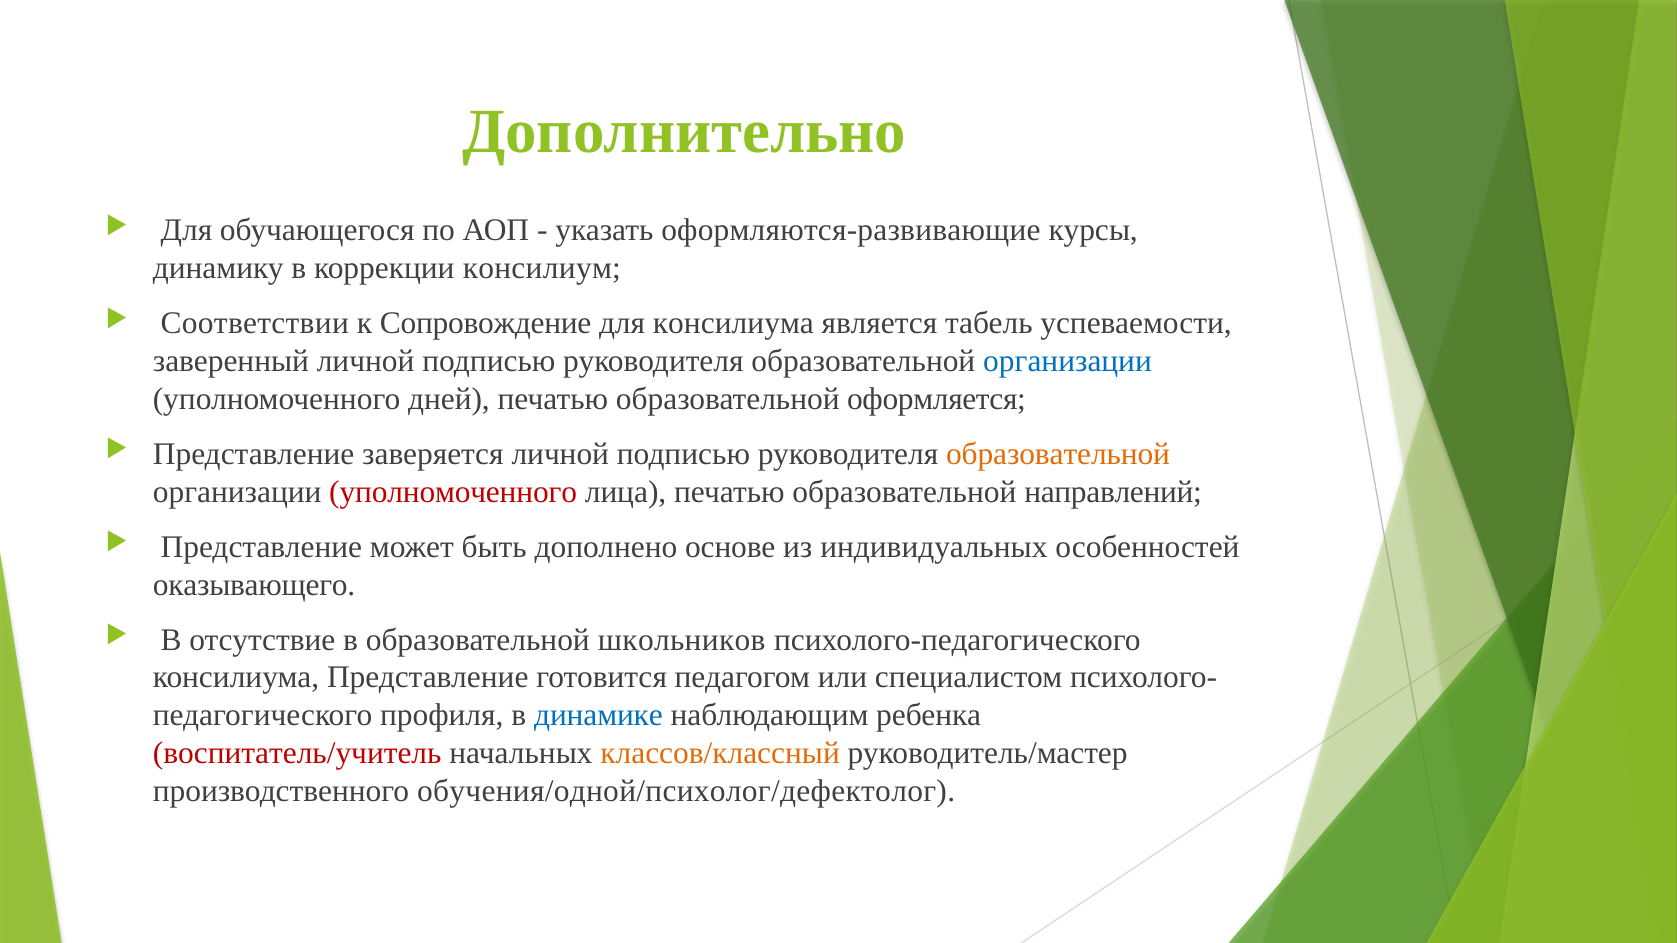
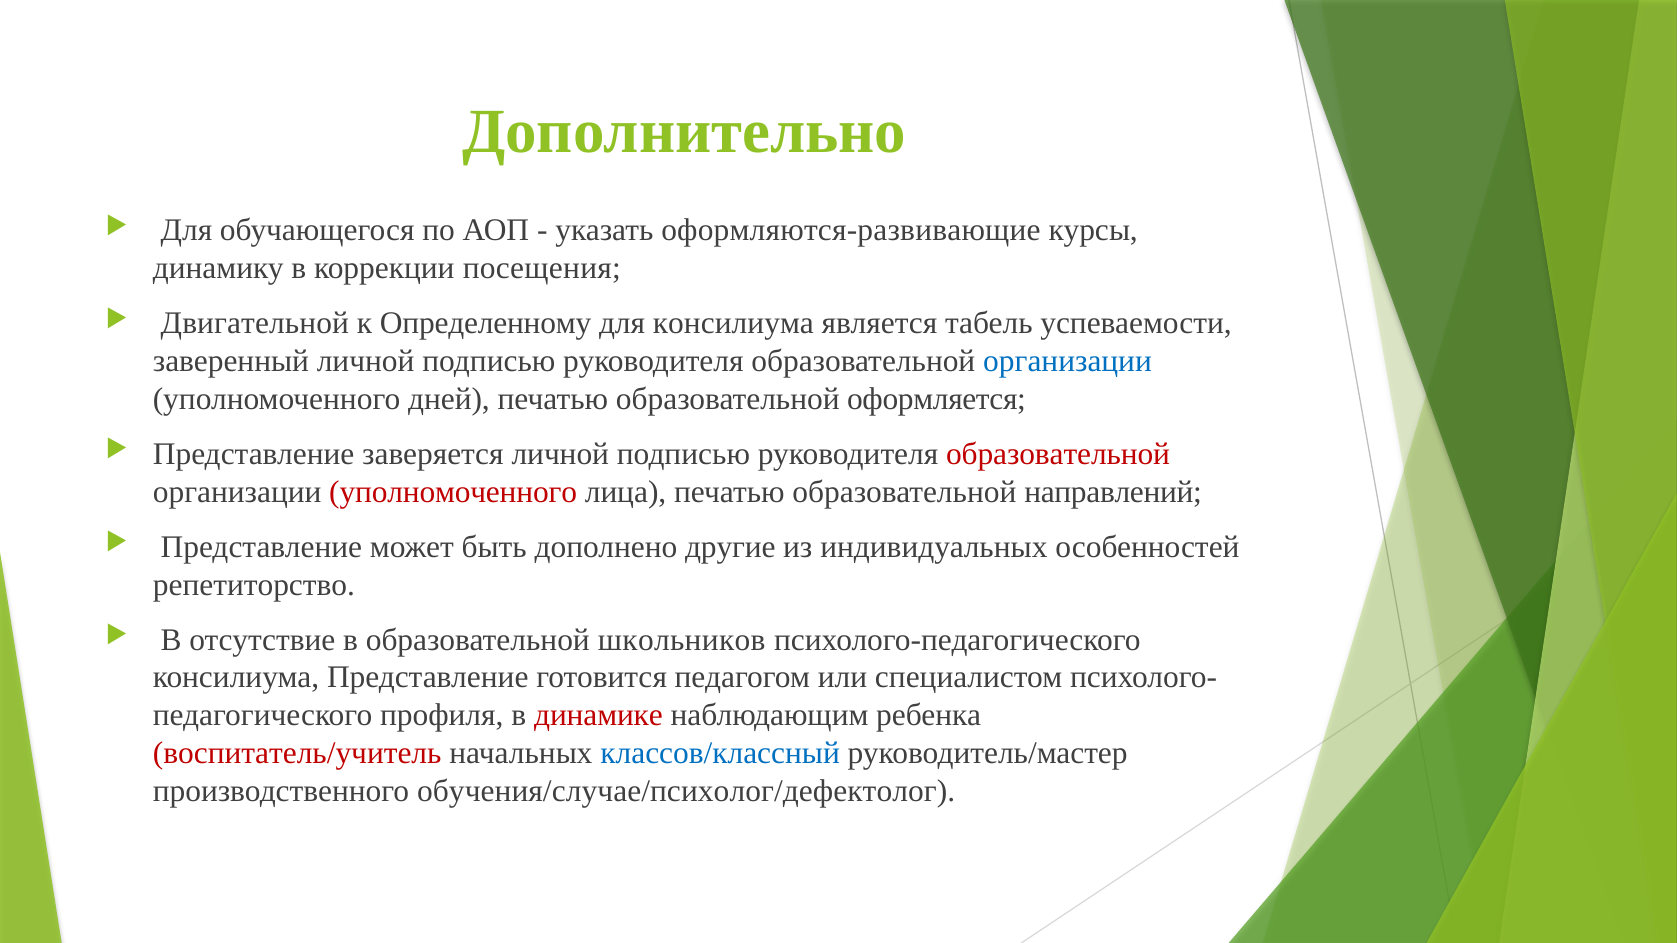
консилиум: консилиум -> посещения
Соответствии: Соответствии -> Двигательной
Сопровождение: Сопровождение -> Определенному
образовательной at (1058, 454) colour: orange -> red
основе: основе -> другие
оказывающего: оказывающего -> репетиторство
динамике colour: blue -> red
классов/классный colour: orange -> blue
обучения/одной/психолог/дефектолог: обучения/одной/психолог/дефектолог -> обучения/случае/психолог/дефектолог
